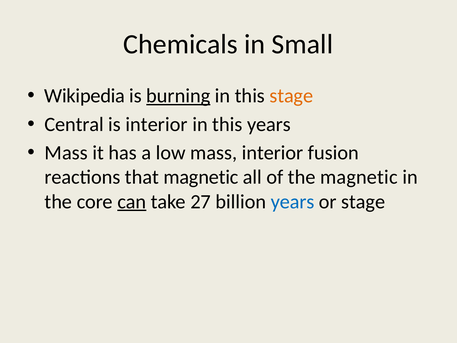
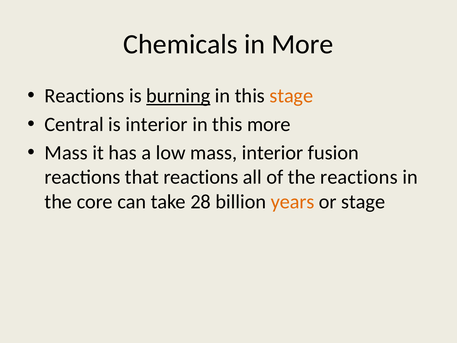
in Small: Small -> More
Wikipedia at (85, 96): Wikipedia -> Reactions
this years: years -> more
that magnetic: magnetic -> reactions
the magnetic: magnetic -> reactions
can underline: present -> none
27: 27 -> 28
years at (293, 202) colour: blue -> orange
